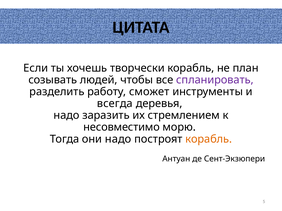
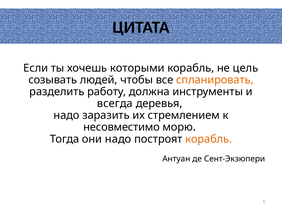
творчески: творчески -> которыми
план: план -> цель
спланировать colour: purple -> orange
сможет: сможет -> должна
